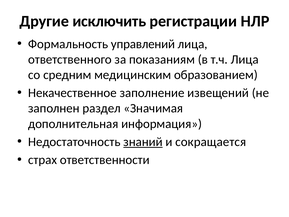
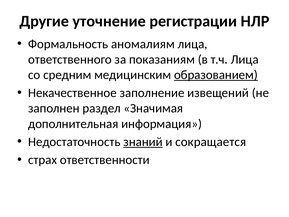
исключить: исключить -> уточнение
управлений: управлений -> аномалиям
образованием underline: none -> present
